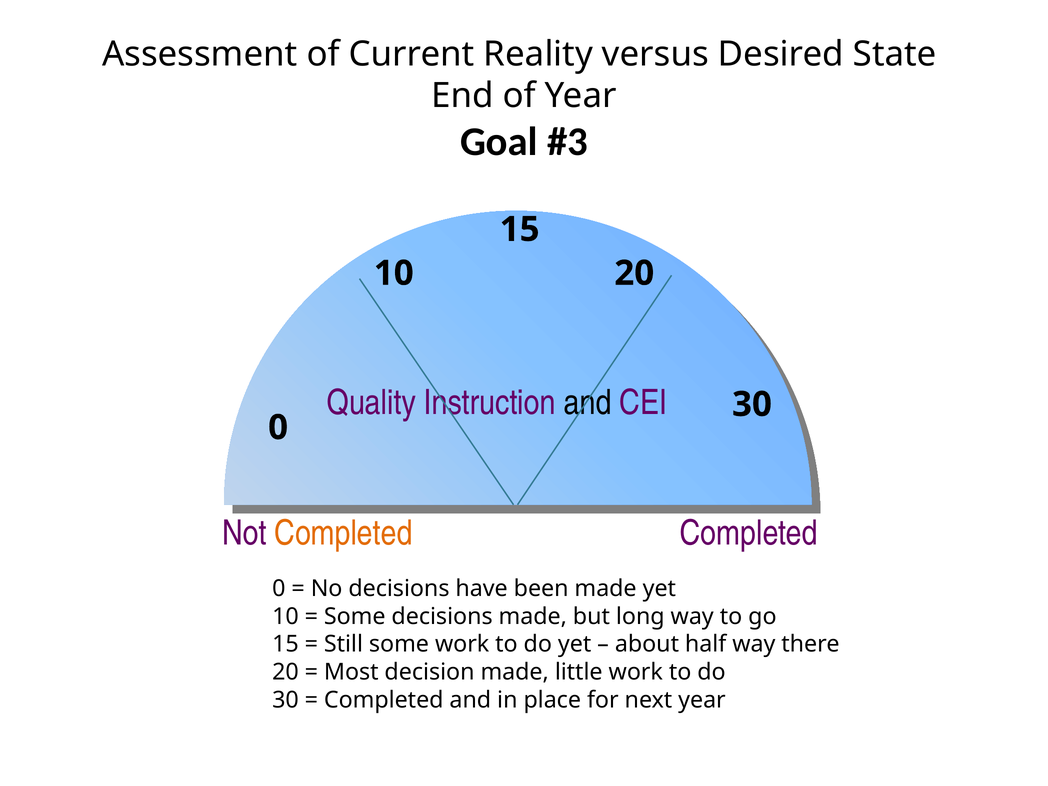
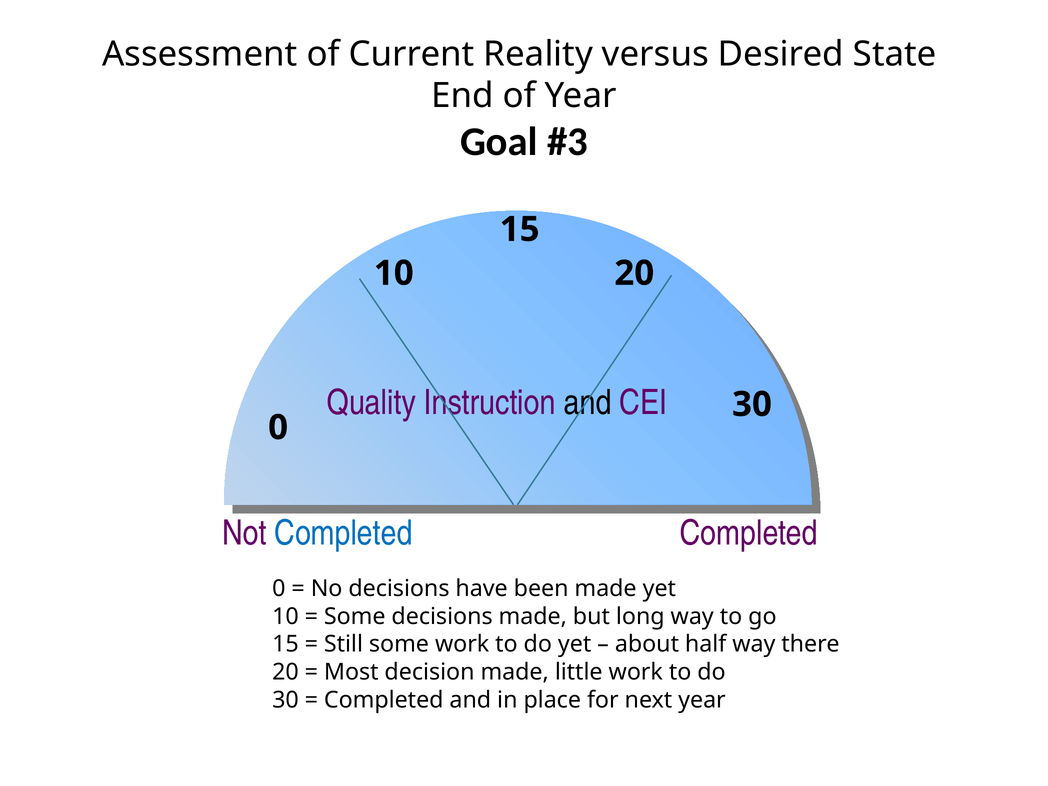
Completed at (343, 533) colour: orange -> blue
